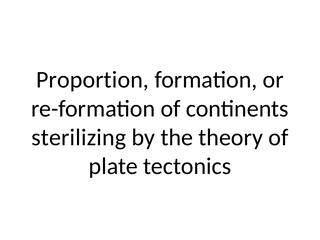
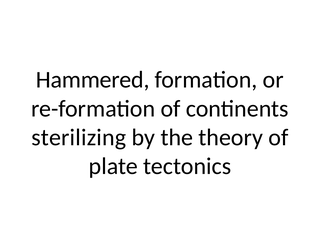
Proportion: Proportion -> Hammered
